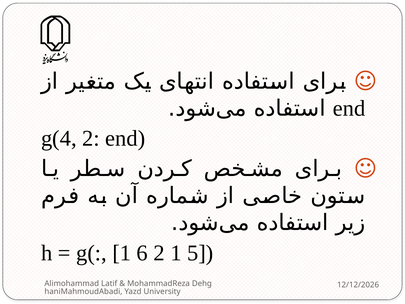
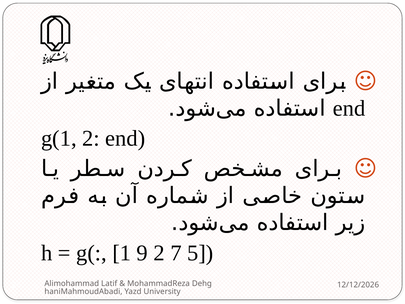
g(4: g(4 -> g(1
6: 6 -> 9
2 1: 1 -> 7
